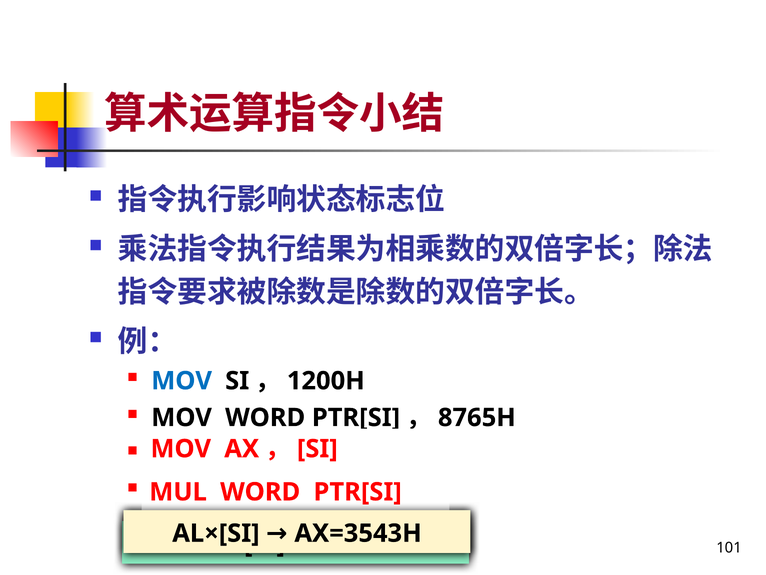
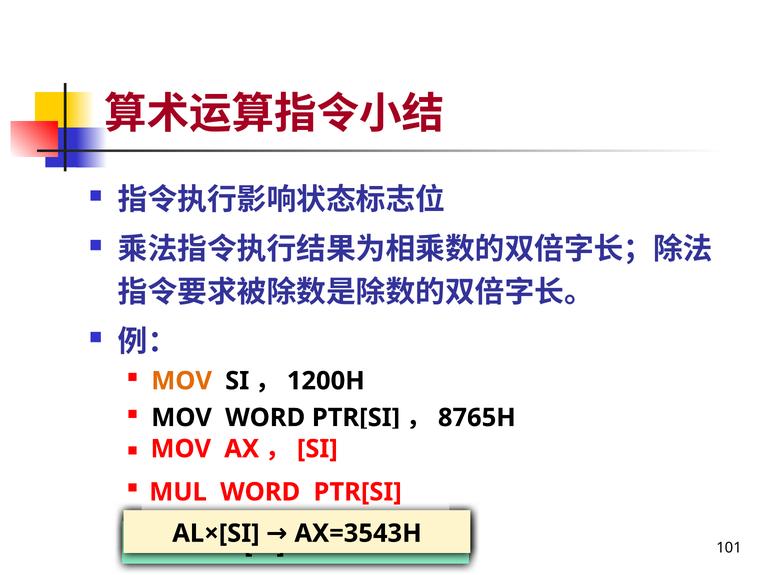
MOV at (182, 381) colour: blue -> orange
